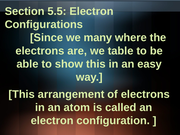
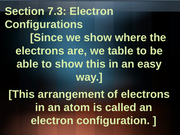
5.5: 5.5 -> 7.3
we many: many -> show
